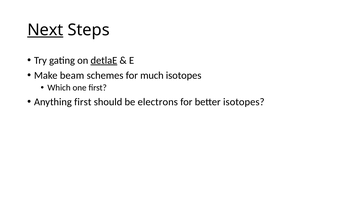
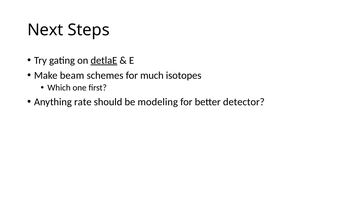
Next underline: present -> none
Anything first: first -> rate
electrons: electrons -> modeling
better isotopes: isotopes -> detector
